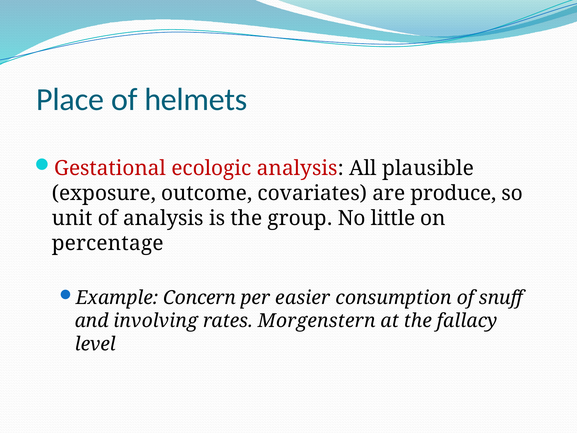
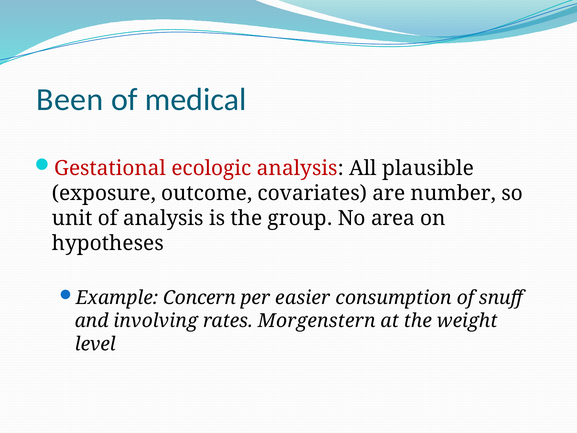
Place: Place -> Been
helmets: helmets -> medical
produce: produce -> number
little: little -> area
percentage: percentage -> hypotheses
fallacy: fallacy -> weight
